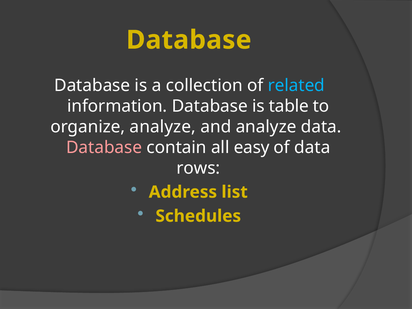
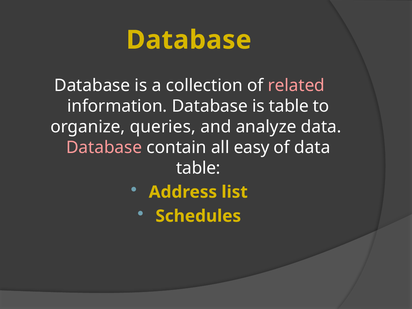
related colour: light blue -> pink
organize analyze: analyze -> queries
rows at (198, 168): rows -> table
